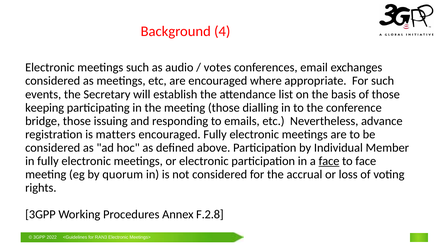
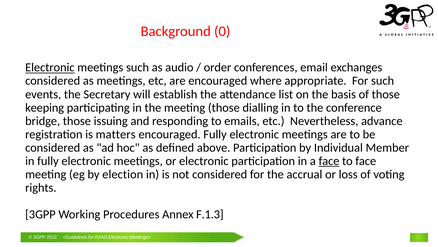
4: 4 -> 0
Electronic at (50, 67) underline: none -> present
votes: votes -> order
quorum: quorum -> election
F.2.8: F.2.8 -> F.1.3
